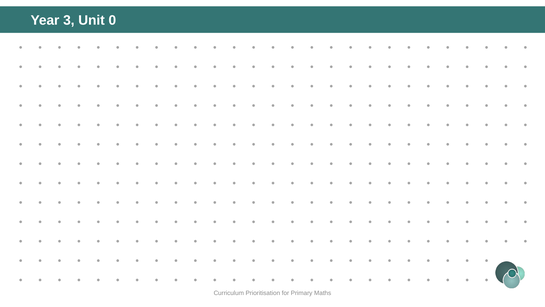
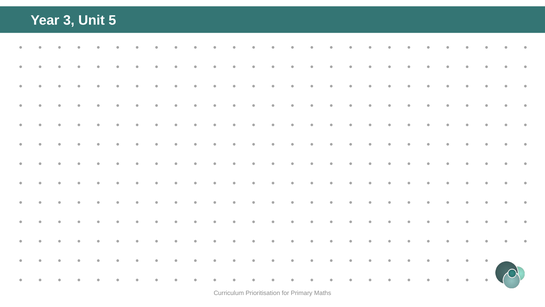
0: 0 -> 5
